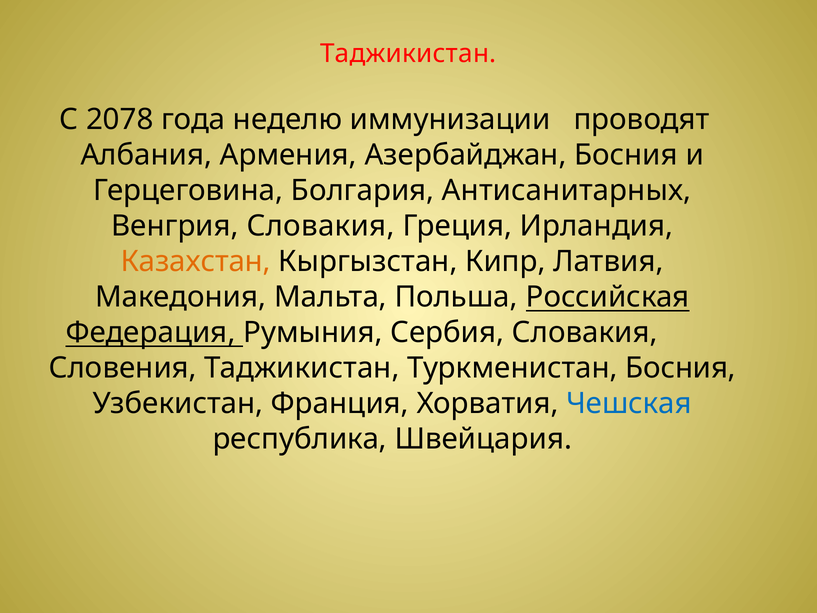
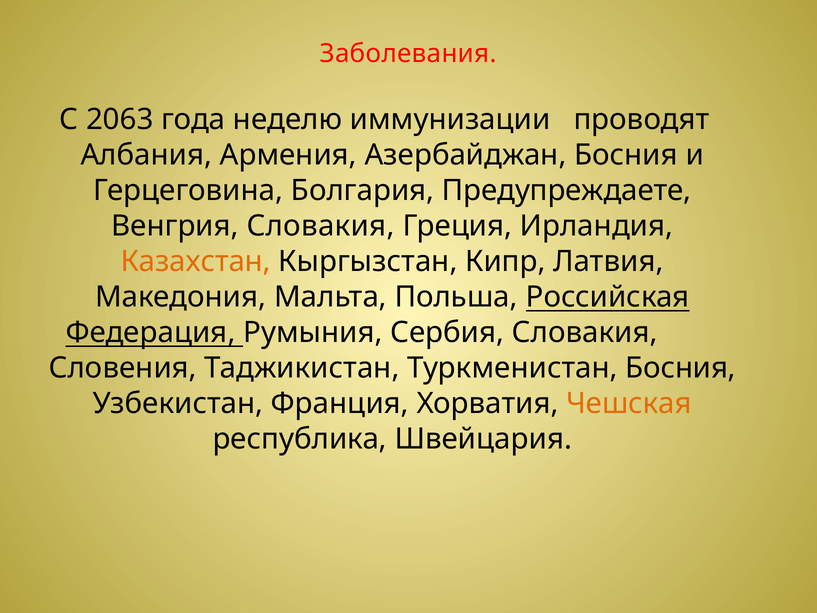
Таджикистан at (408, 53): Таджикистан -> Заболевания
2078: 2078 -> 2063
Антисанитарных: Антисанитарных -> Предупреждаете
Чешская colour: blue -> orange
